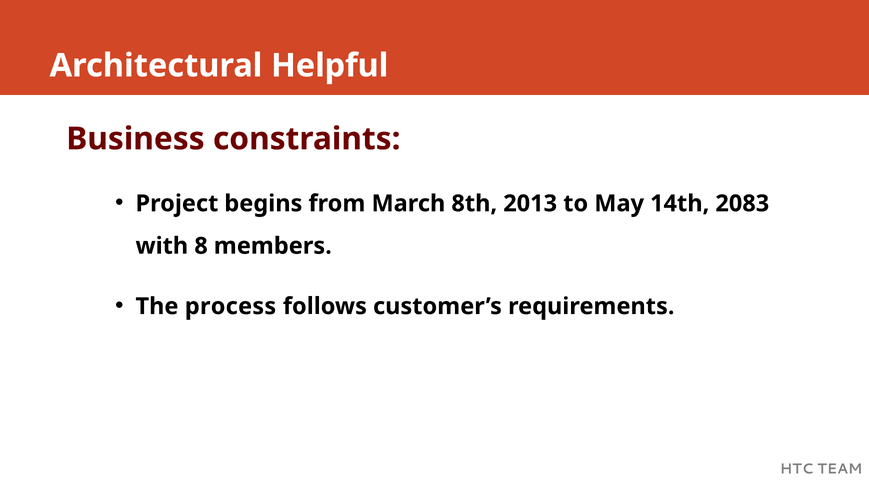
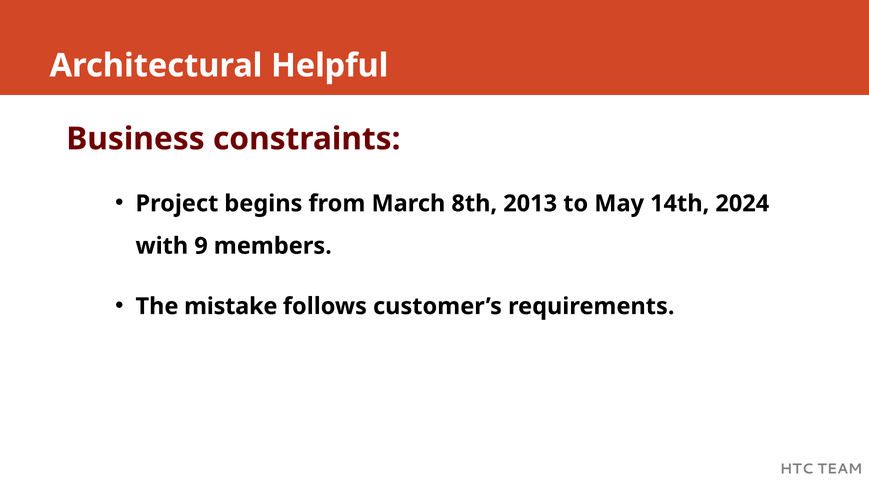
2083: 2083 -> 2024
8: 8 -> 9
process: process -> mistake
